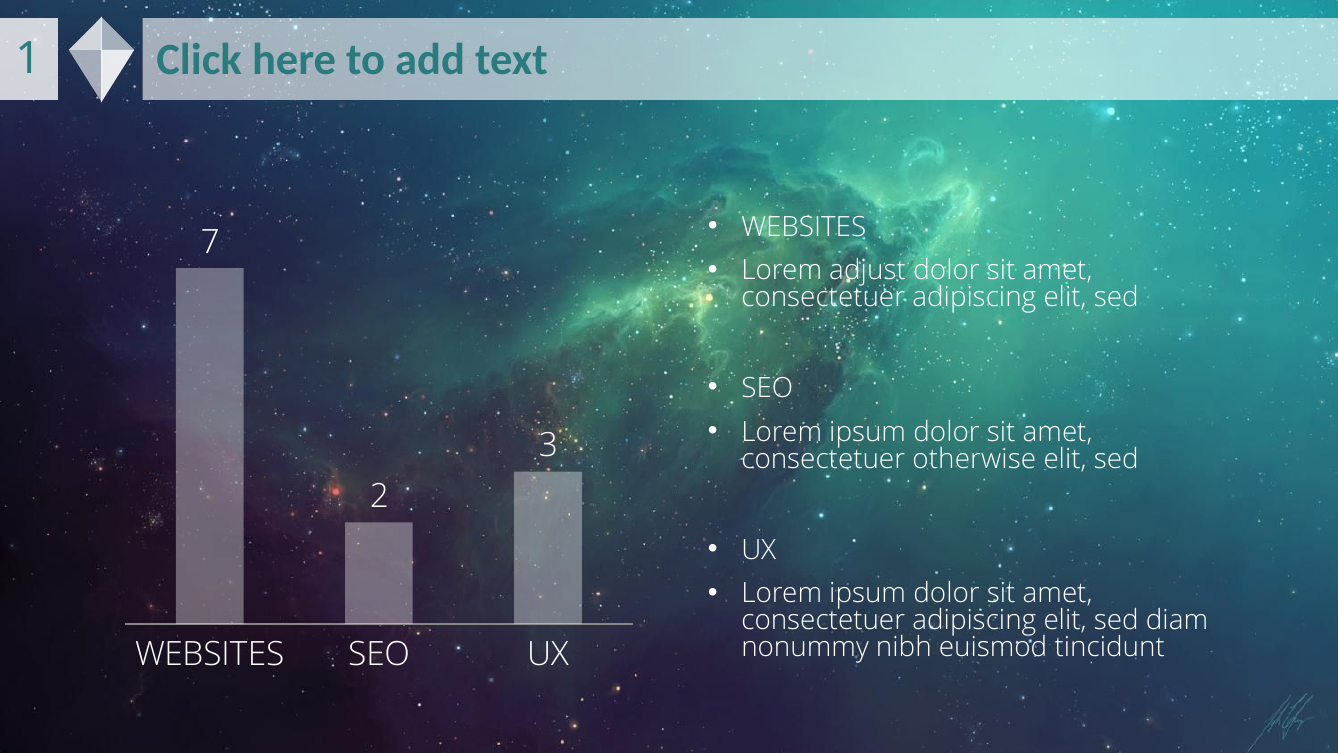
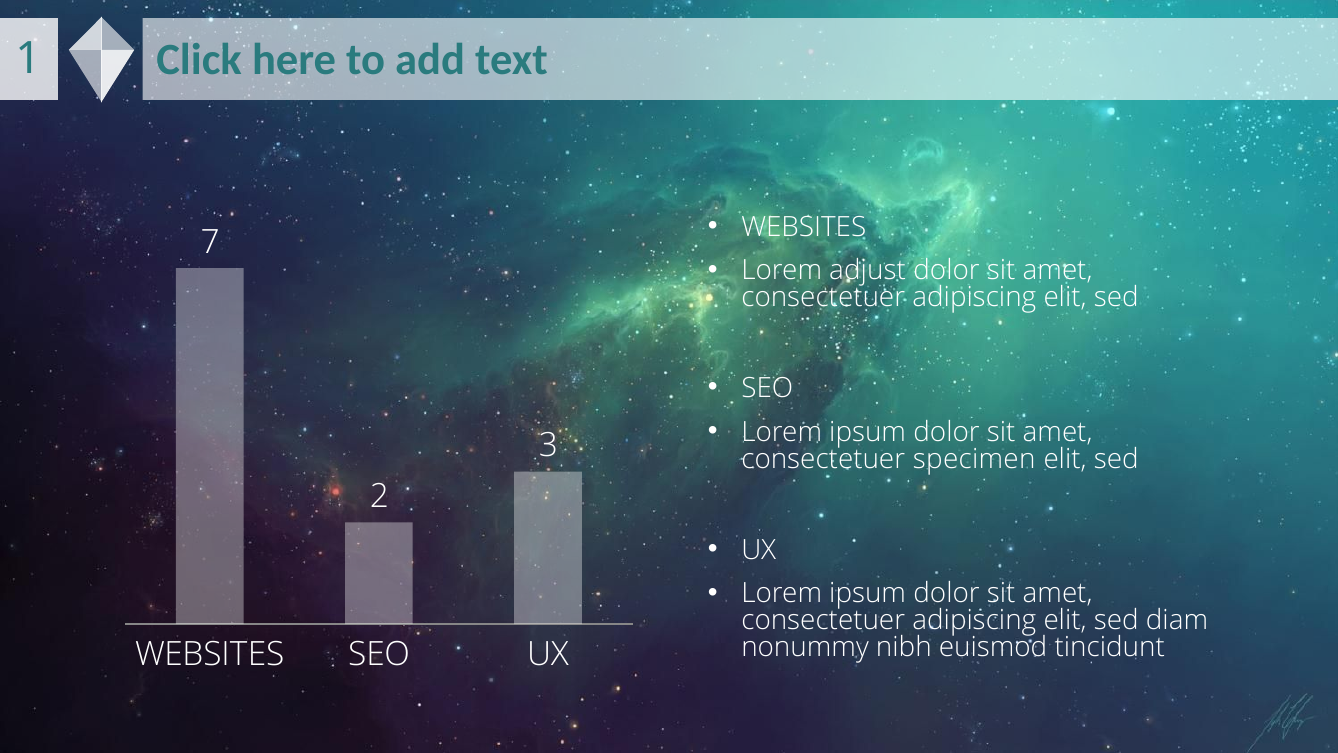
otherwise: otherwise -> specimen
